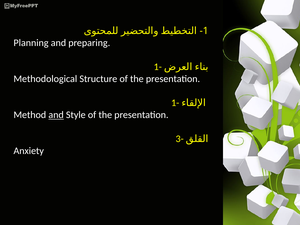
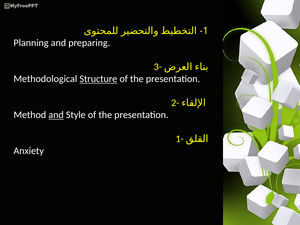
1- at (158, 67): 1- -> 3-
Structure underline: none -> present
1- at (175, 103): 1- -> 2-
3-: 3- -> 1-
